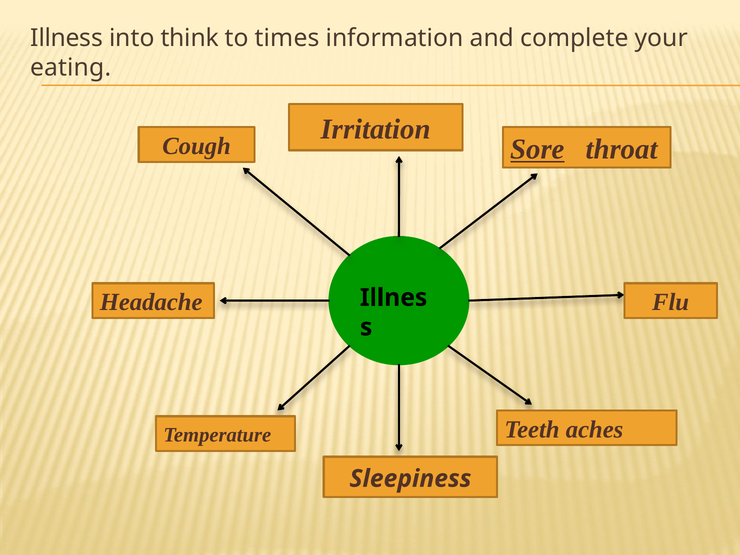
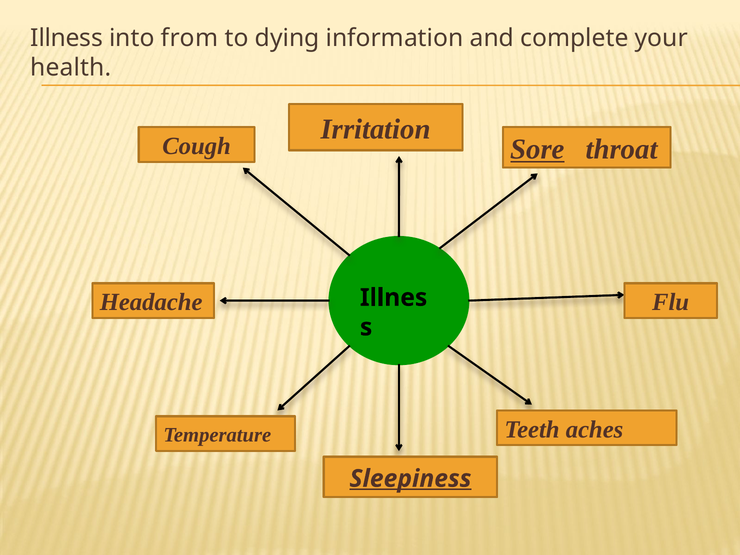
think: think -> from
times: times -> dying
eating: eating -> health
Sleepiness underline: none -> present
